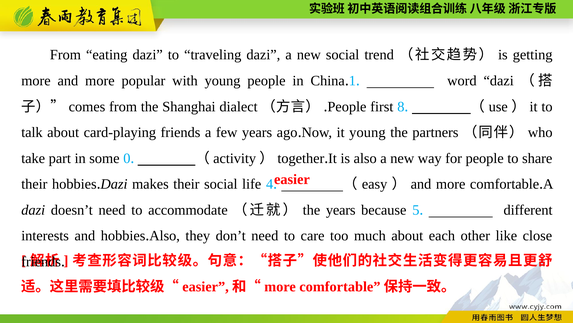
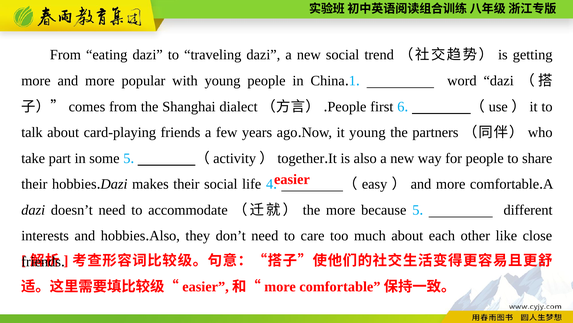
8: 8 -> 6
some 0: 0 -> 5
the years: years -> more
